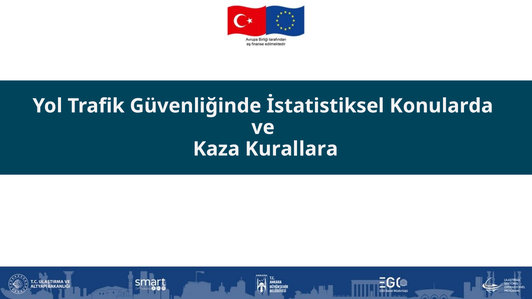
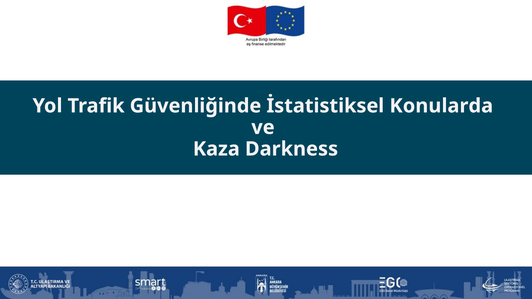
Kurallara: Kurallara -> Darkness
